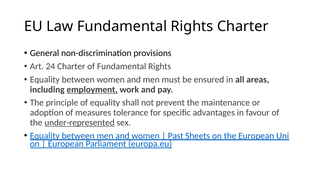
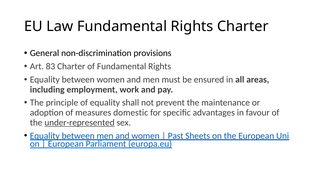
24: 24 -> 83
employment underline: present -> none
tolerance: tolerance -> domestic
